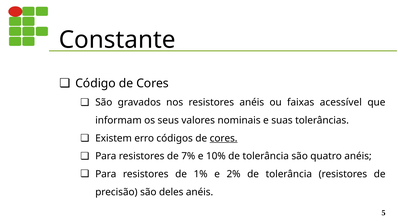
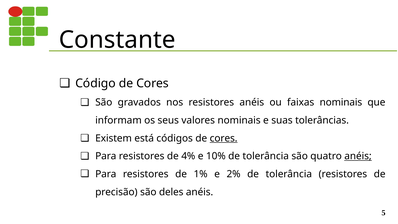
faixas acessível: acessível -> nominais
erro: erro -> está
7%: 7% -> 4%
anéis at (358, 156) underline: none -> present
